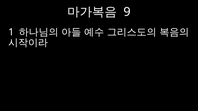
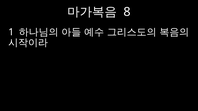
9: 9 -> 8
